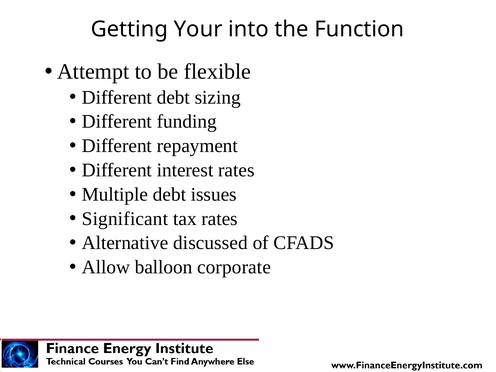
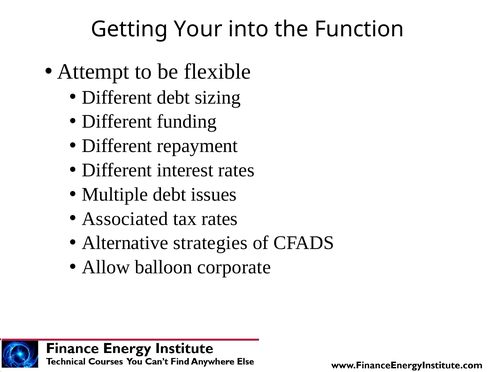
Significant: Significant -> Associated
discussed: discussed -> strategies
